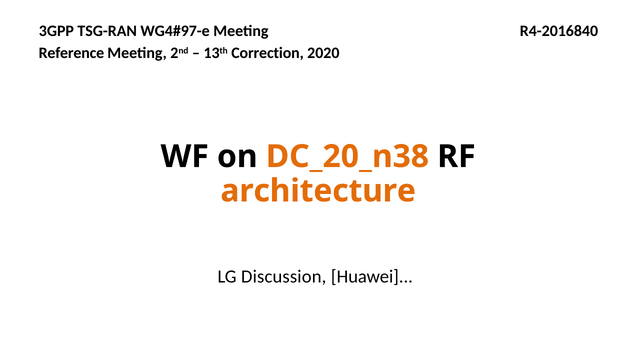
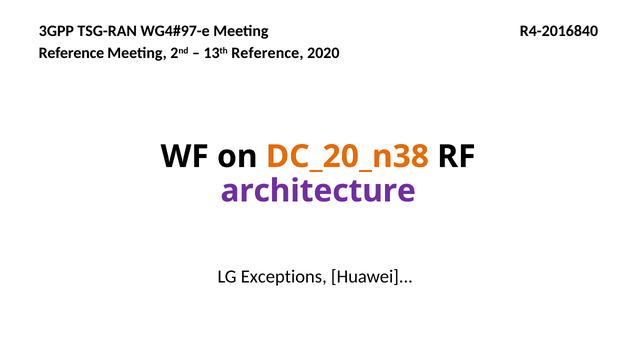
13th Correction: Correction -> Reference
architecture colour: orange -> purple
Discussion: Discussion -> Exceptions
